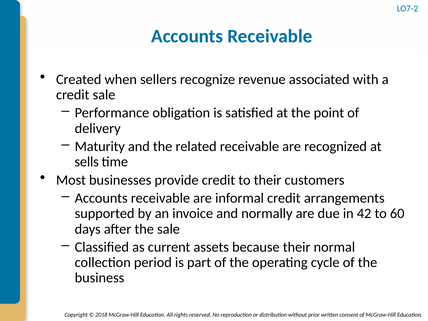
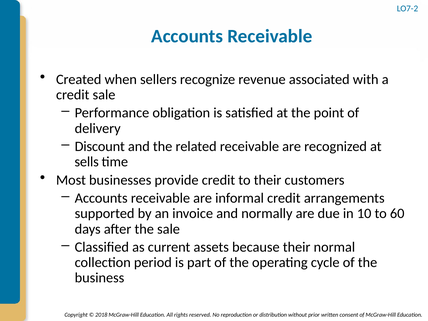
Maturity: Maturity -> Discount
42: 42 -> 10
